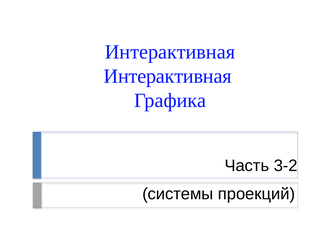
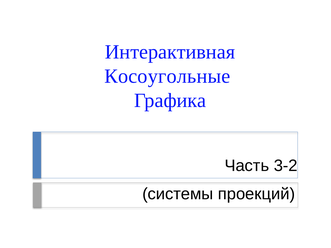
Интерактивная at (168, 76): Интерактивная -> Косоугольные
